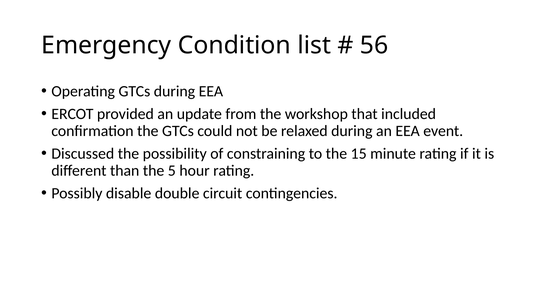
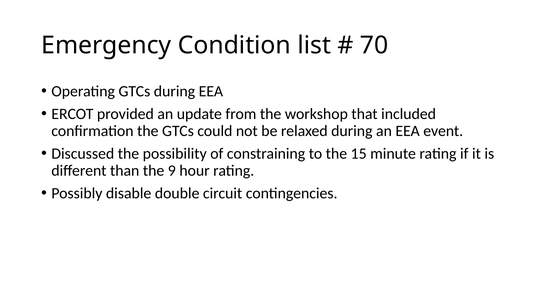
56: 56 -> 70
5: 5 -> 9
